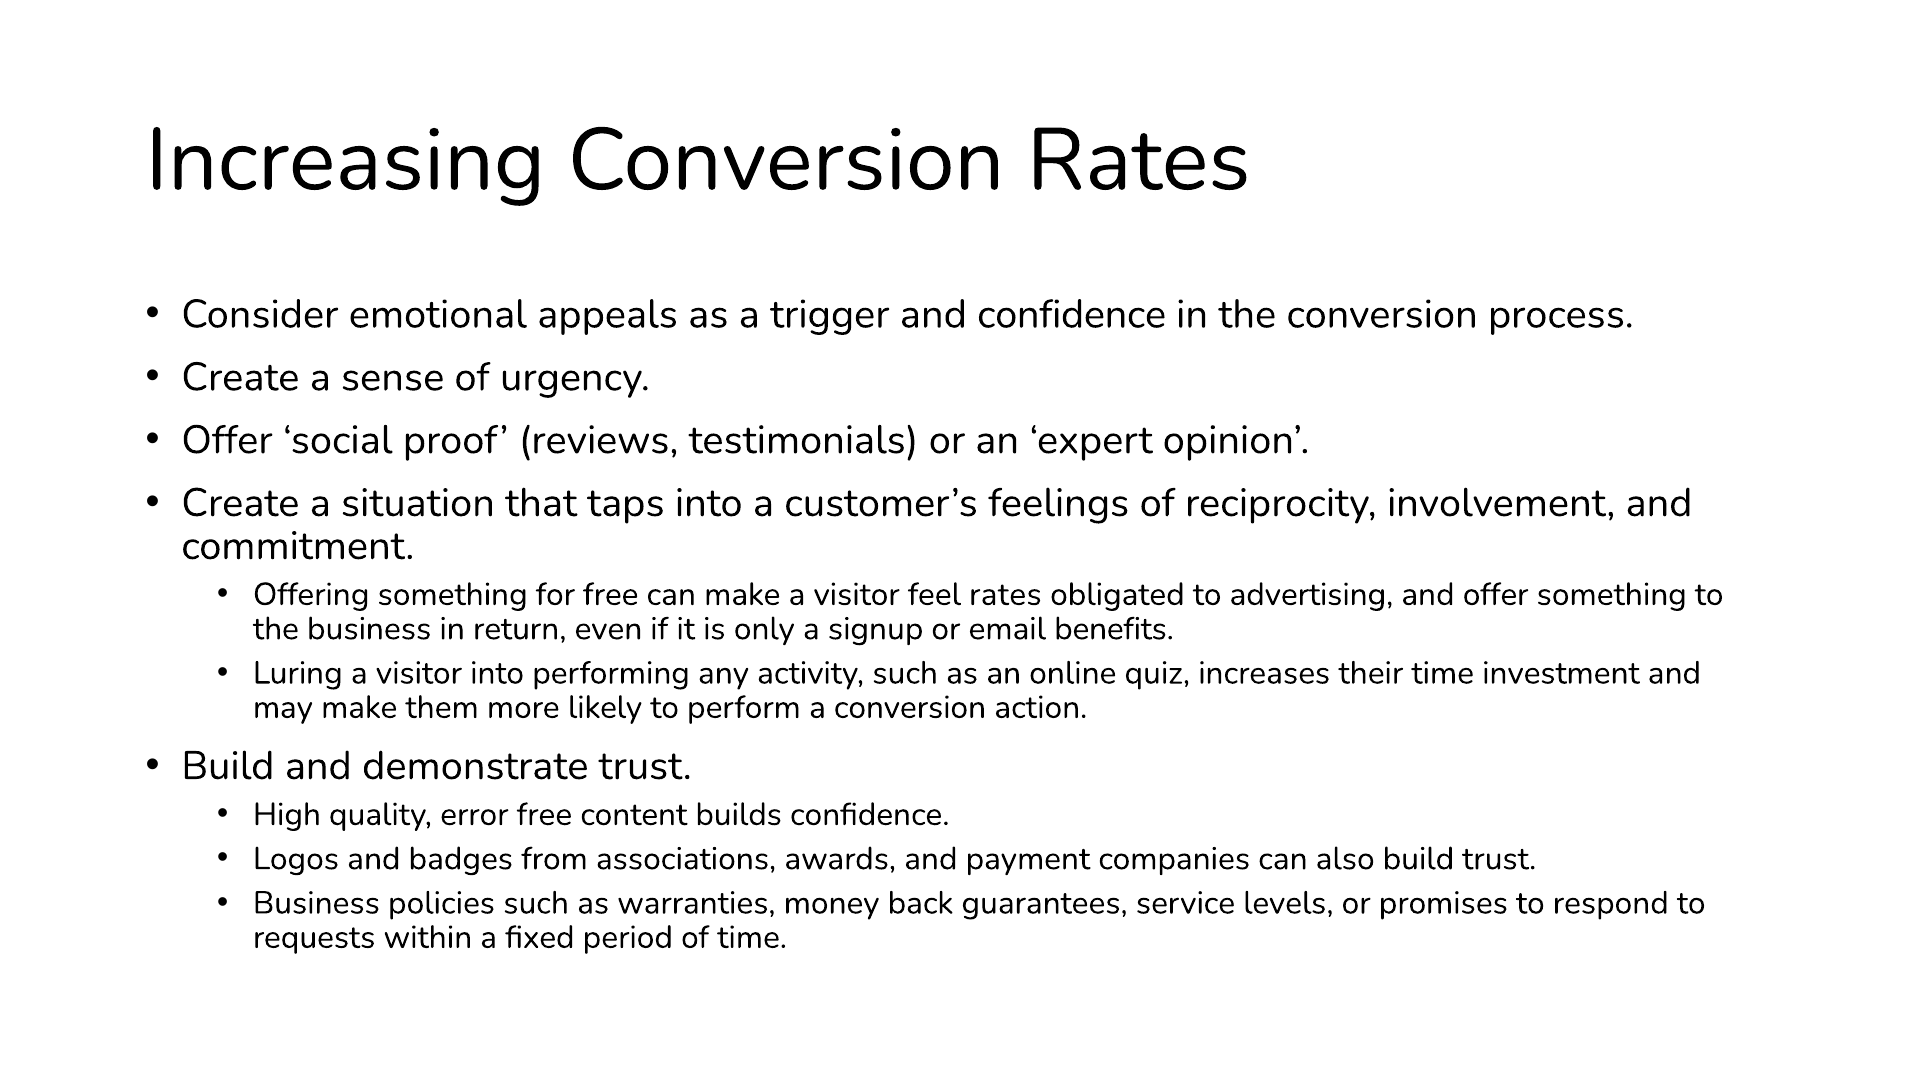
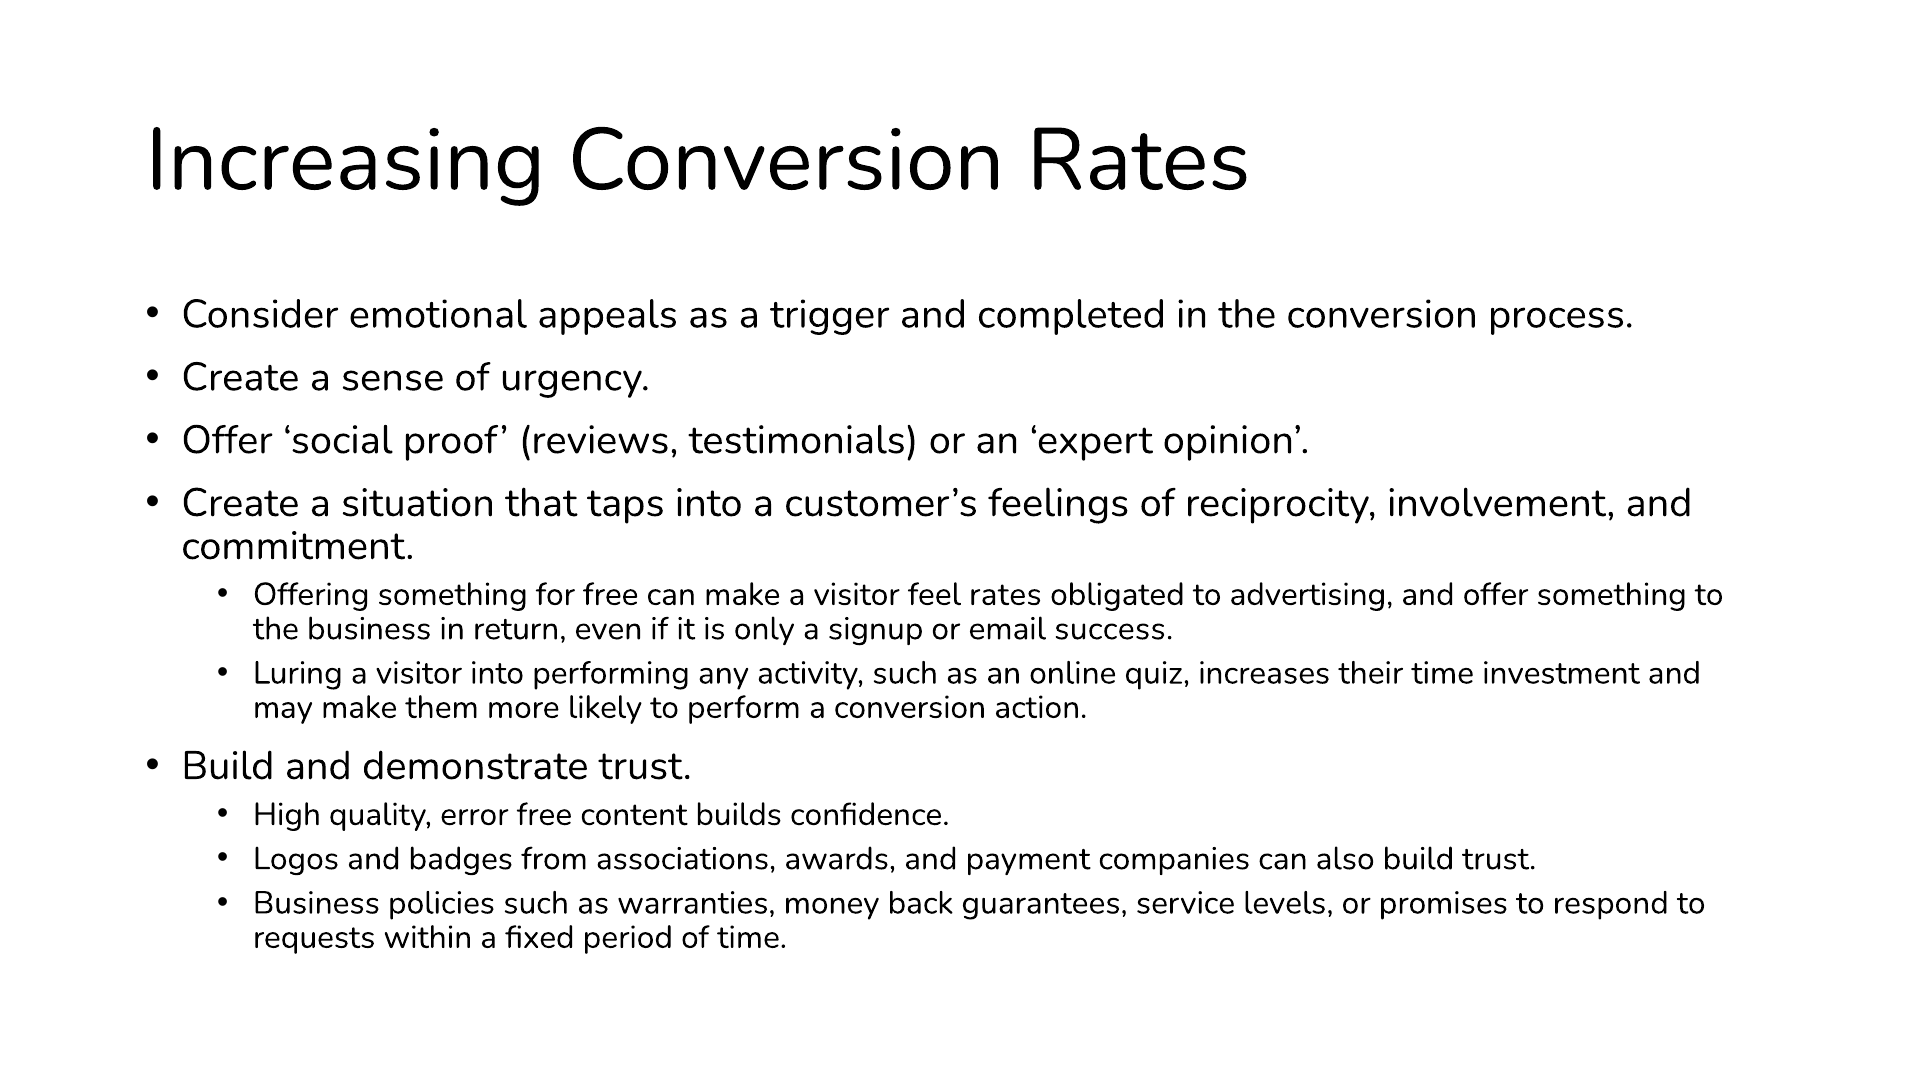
and confidence: confidence -> completed
benefits: benefits -> success
